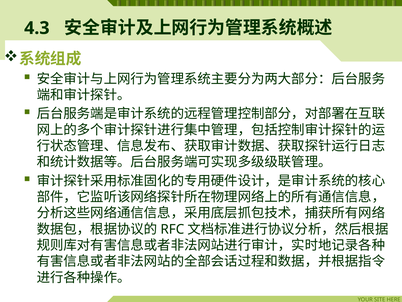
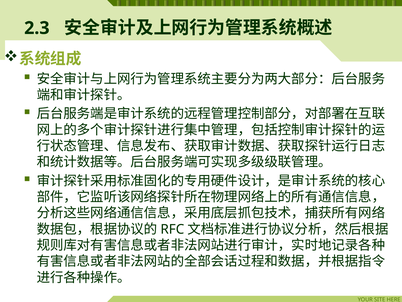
4.3: 4.3 -> 2.3
